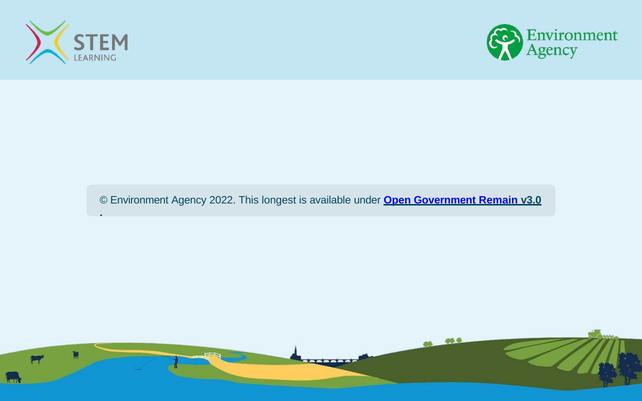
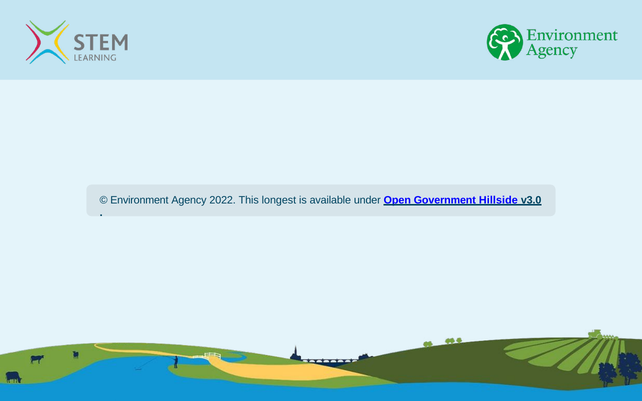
Remain: Remain -> Hillside
